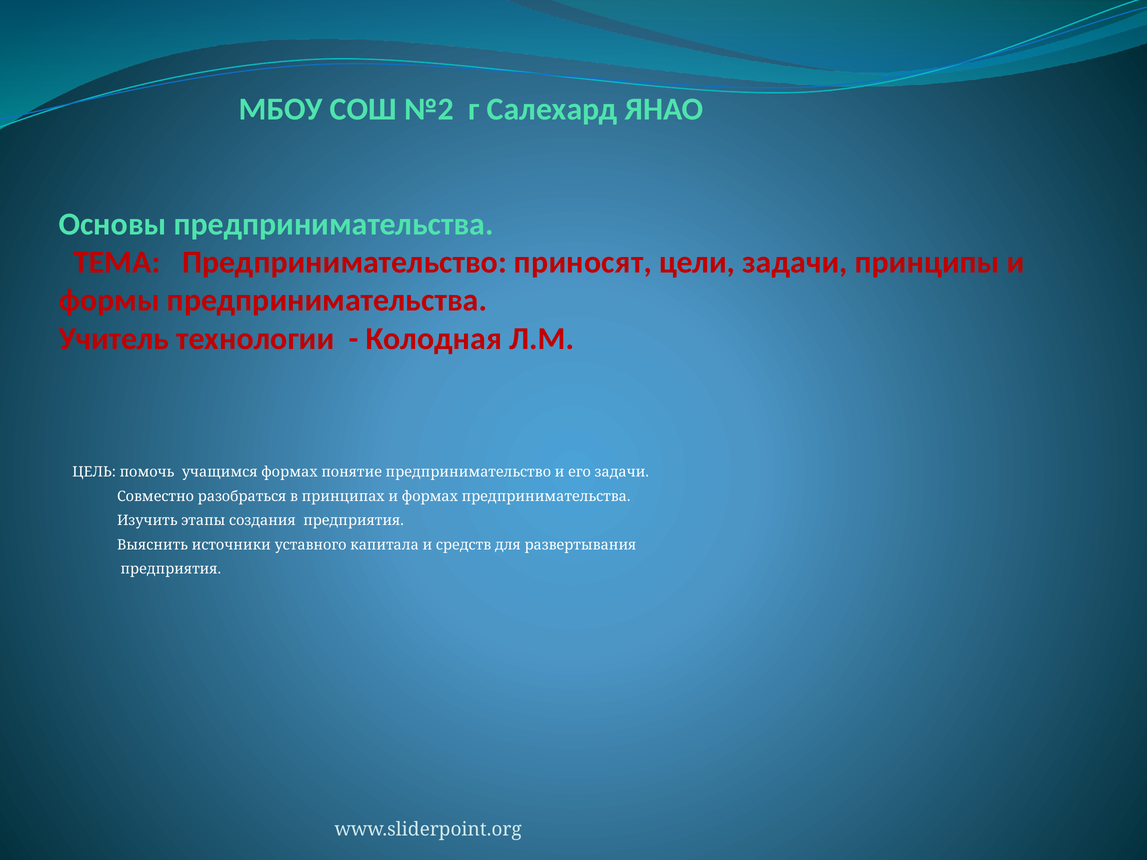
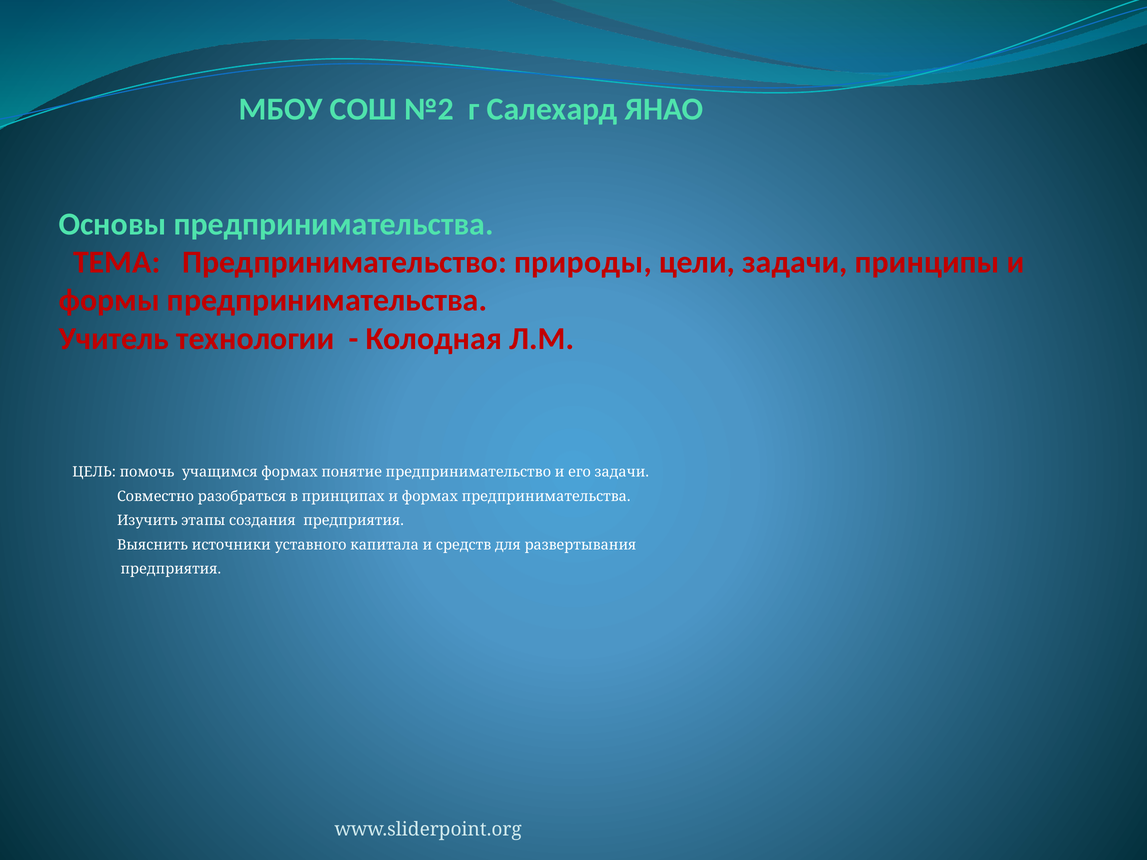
приносят: приносят -> природы
